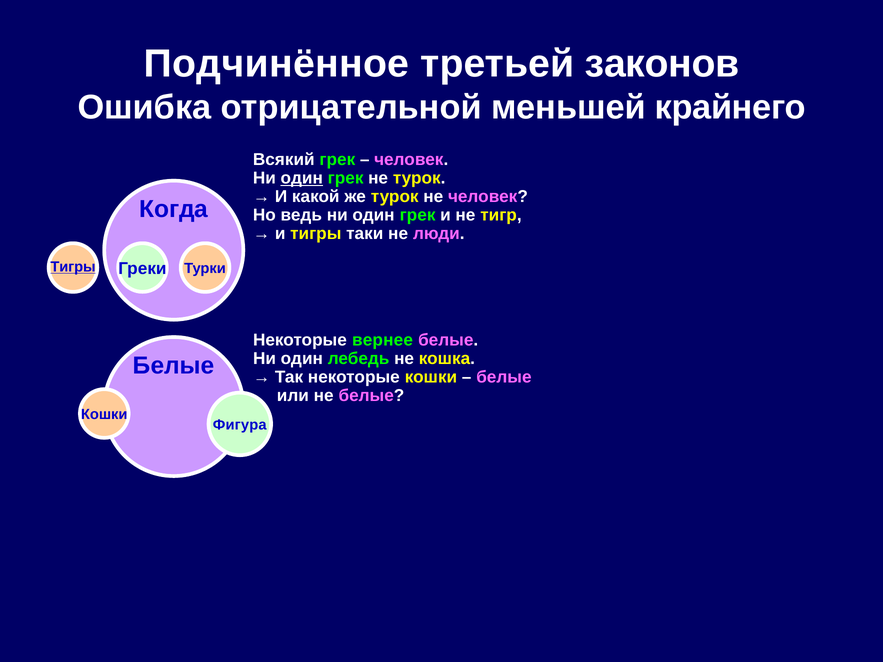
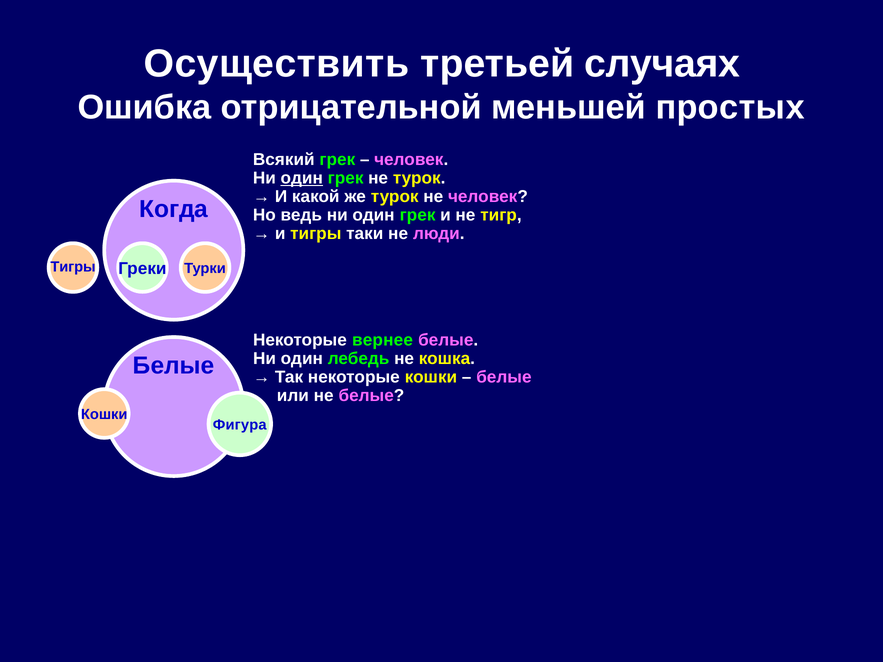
Подчинённое: Подчинённое -> Осуществить
законов: законов -> случаях
крайнего: крайнего -> простых
Тигры at (73, 267) underline: present -> none
